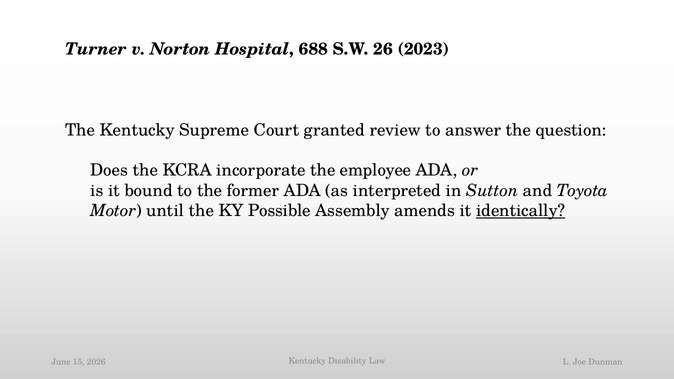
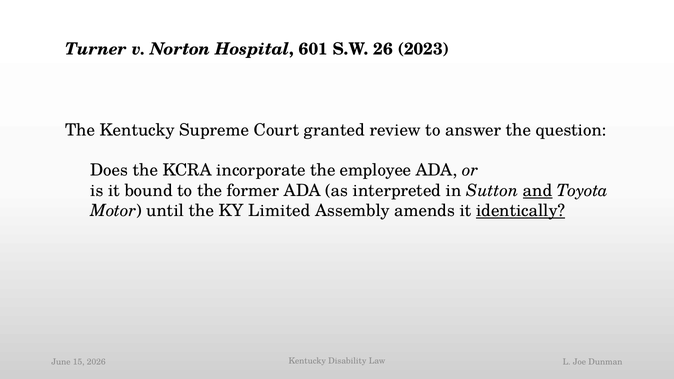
688: 688 -> 601
and underline: none -> present
Possible: Possible -> Limited
